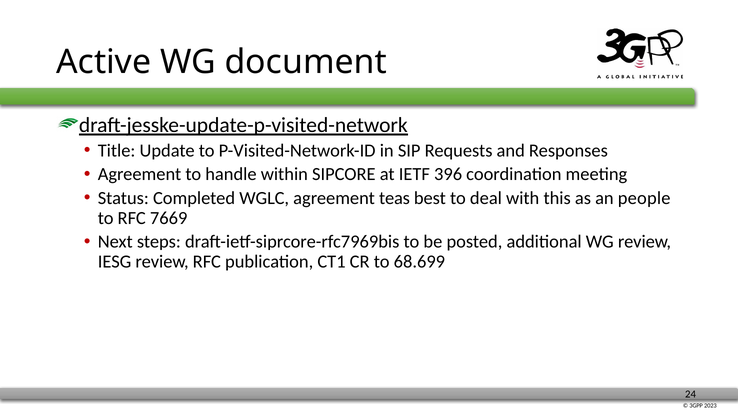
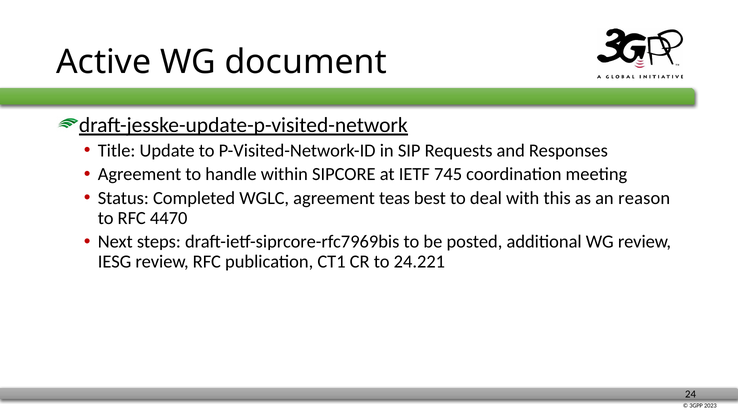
396: 396 -> 745
people: people -> reason
7669: 7669 -> 4470
68.699: 68.699 -> 24.221
